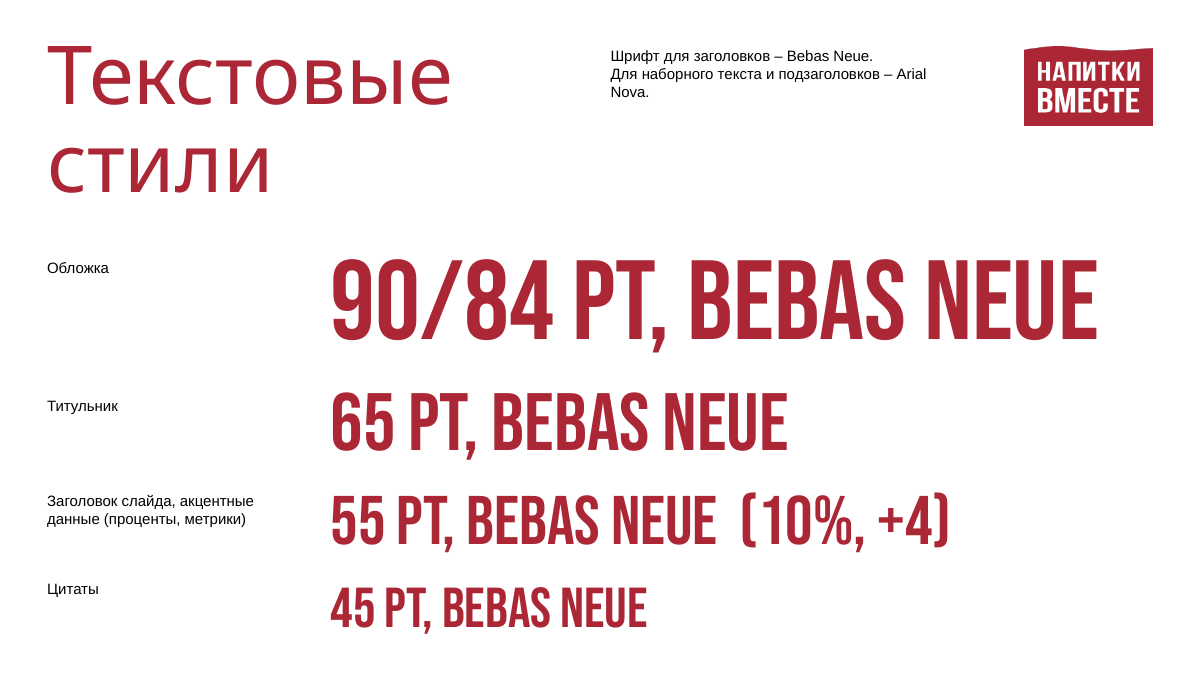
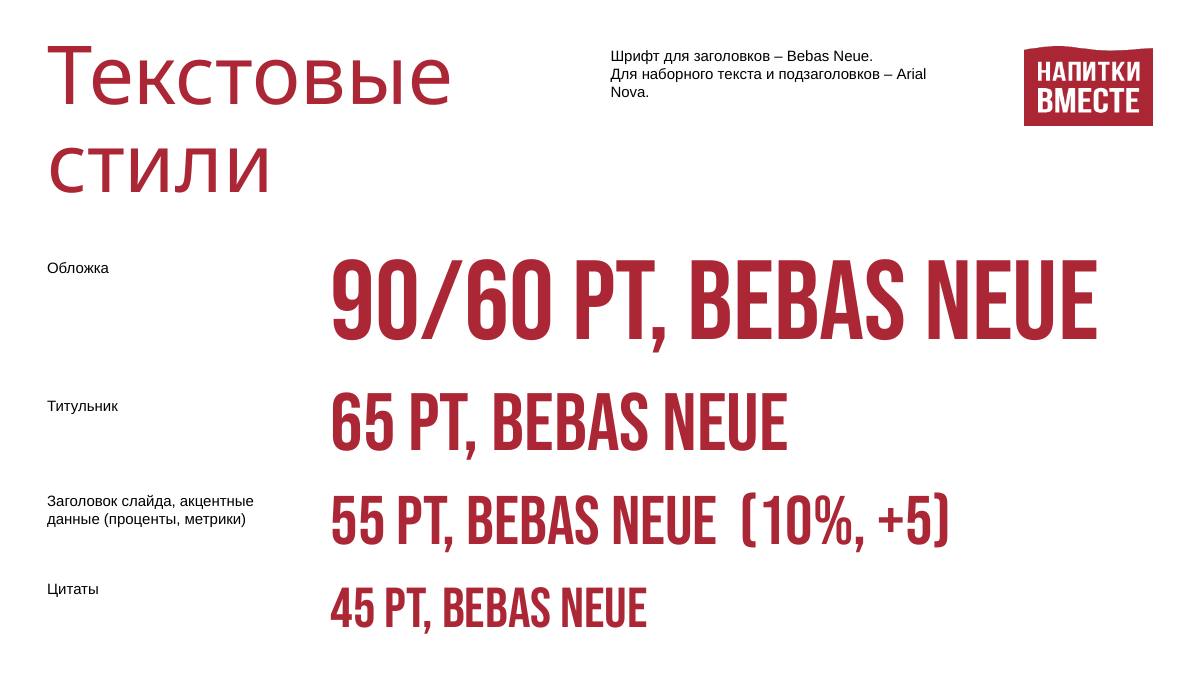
90/84: 90/84 -> 90/60
+4: +4 -> +5
